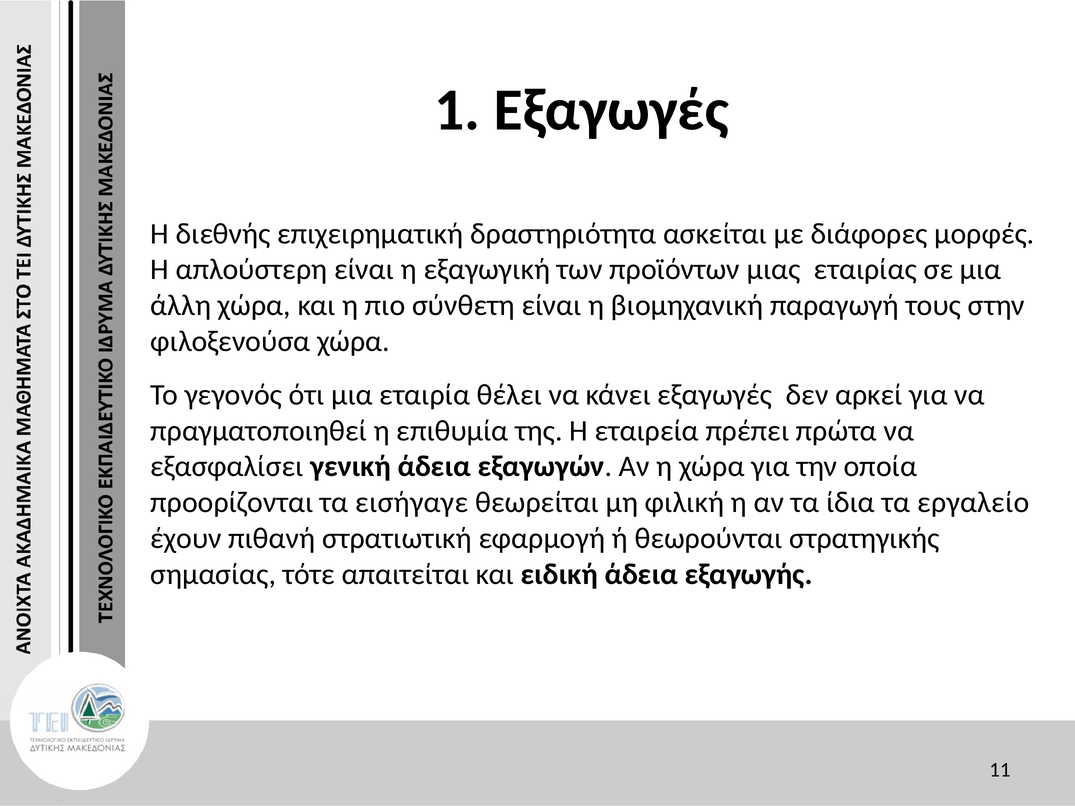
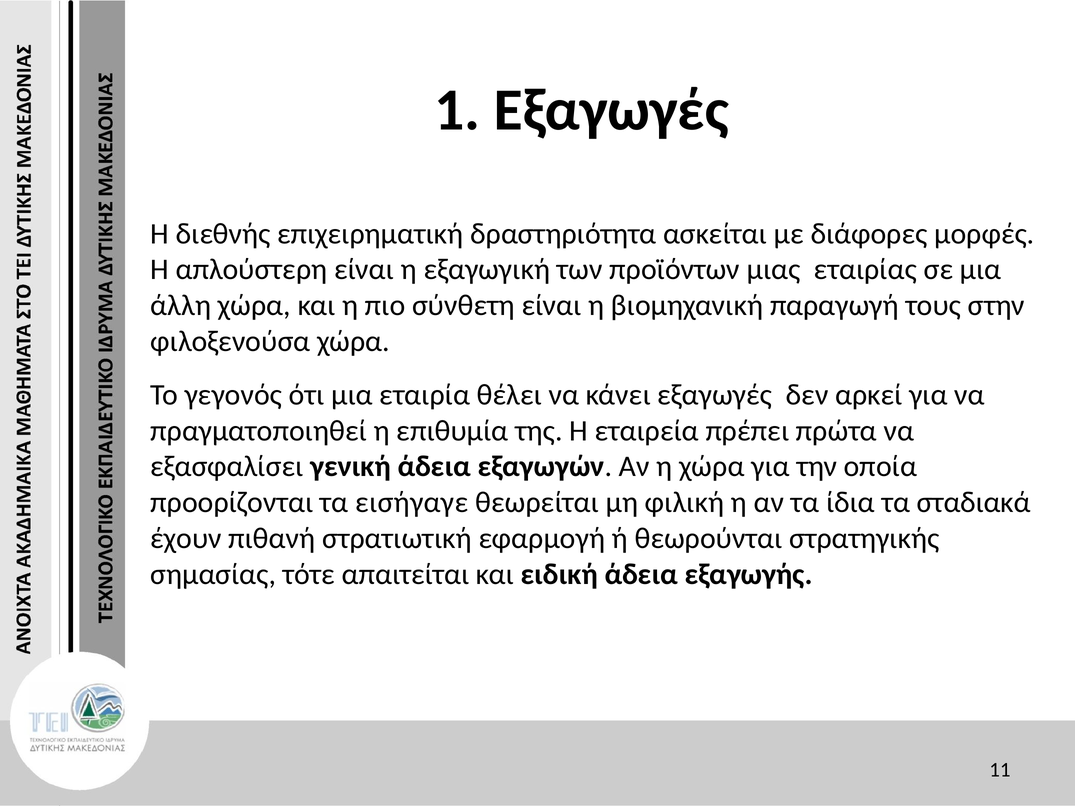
εργαλείο: εργαλείο -> σταδιακά
